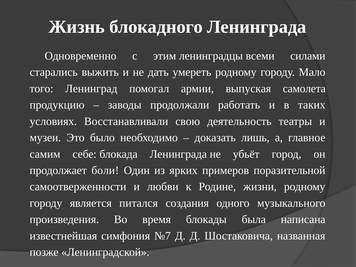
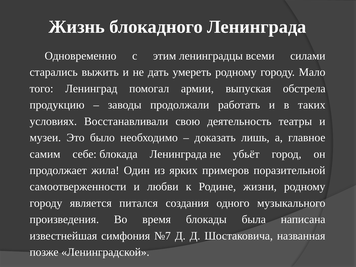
самолета: самолета -> обстрела
боли: боли -> жила
